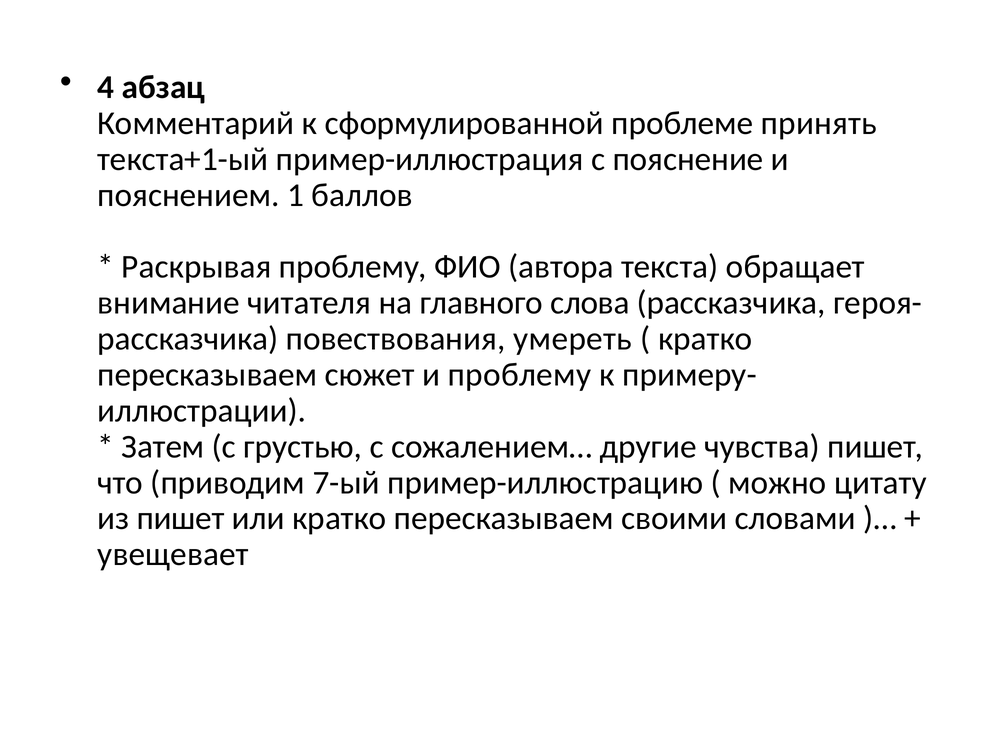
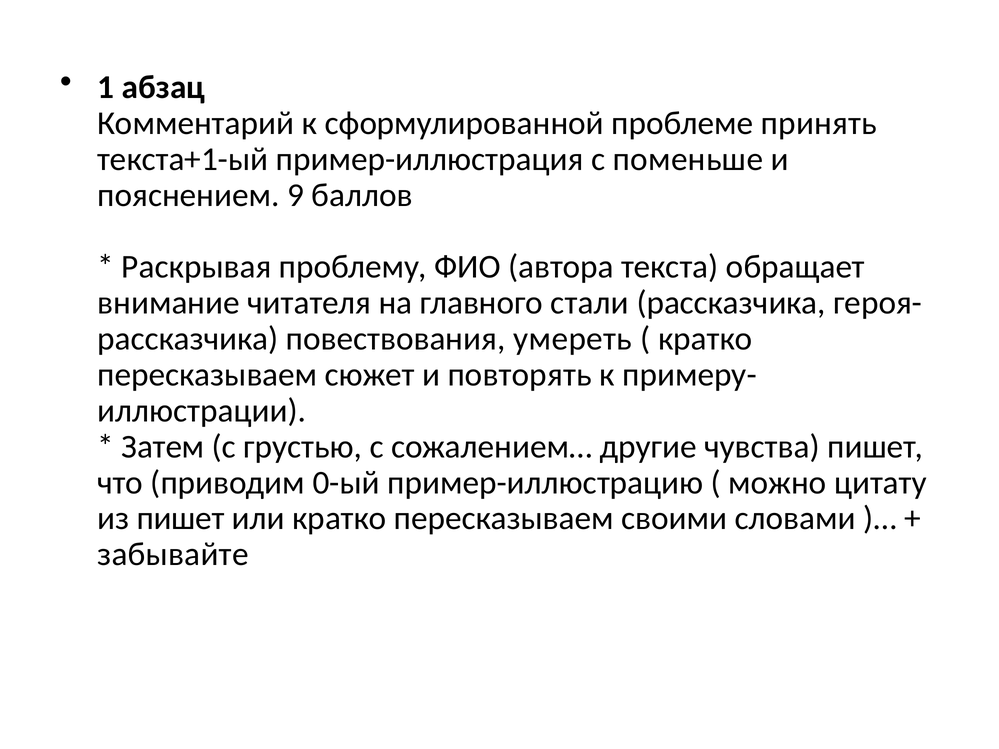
4: 4 -> 1
пояснение: пояснение -> поменьше
1: 1 -> 9
слова: слова -> стали
и проблему: проблему -> повторять
7-ый: 7-ый -> 0-ый
увещевает: увещевает -> забывайте
